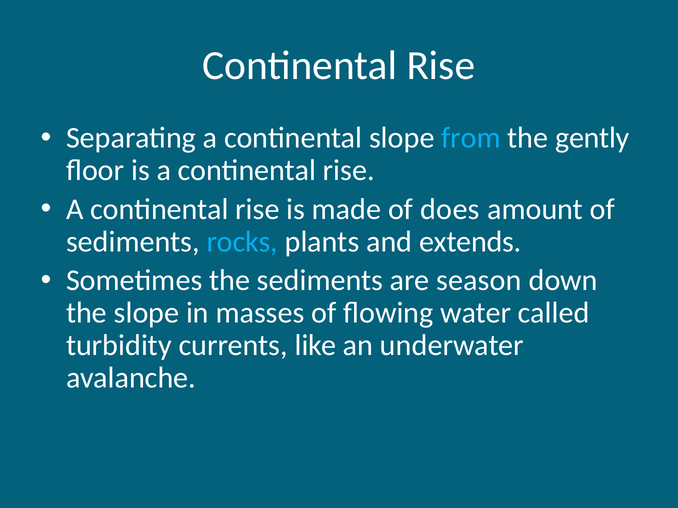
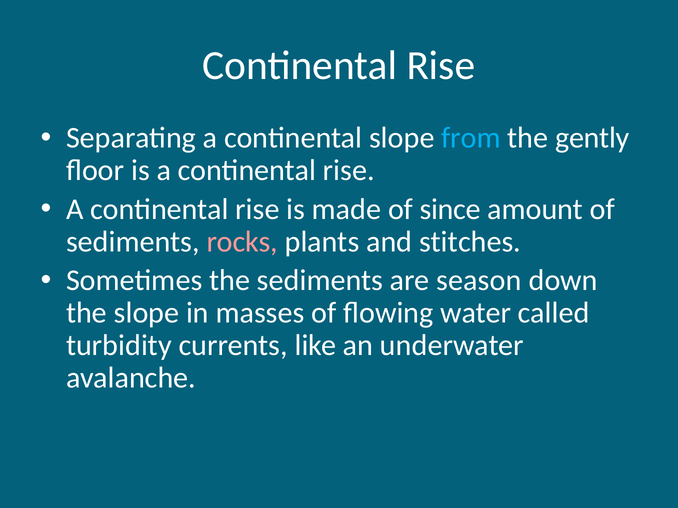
does: does -> since
rocks colour: light blue -> pink
extends: extends -> stitches
